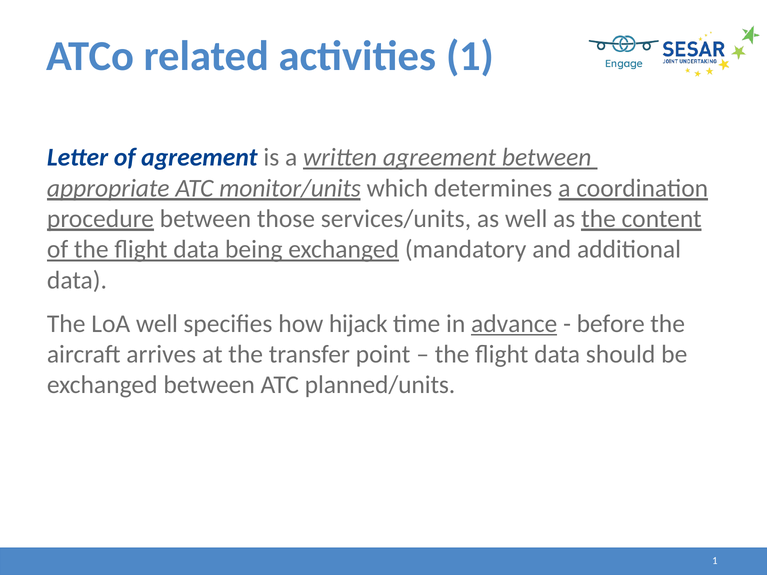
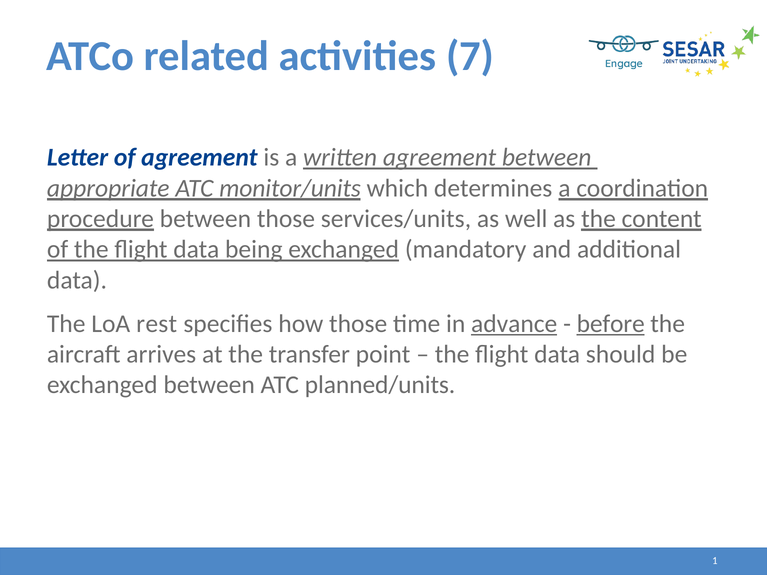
activities 1: 1 -> 7
LoA well: well -> rest
how hijack: hijack -> those
before underline: none -> present
